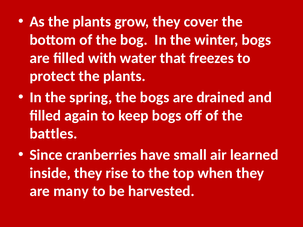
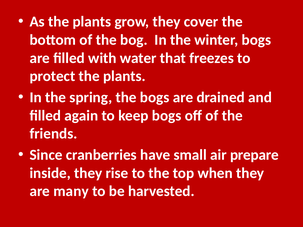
battles: battles -> friends
learned: learned -> prepare
